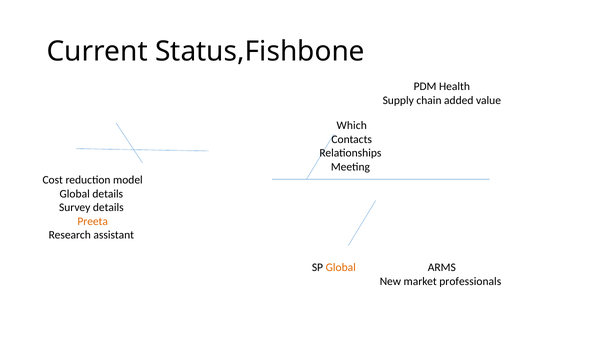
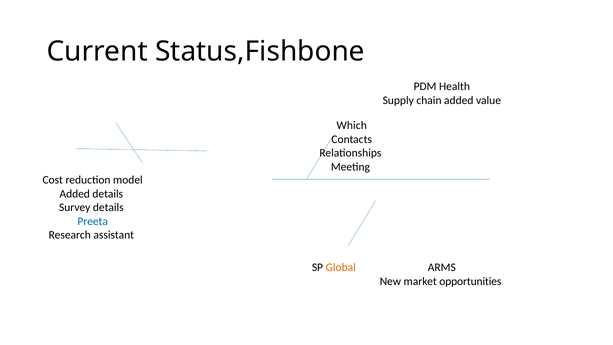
Global at (75, 194): Global -> Added
Preeta colour: orange -> blue
professionals: professionals -> opportunities
